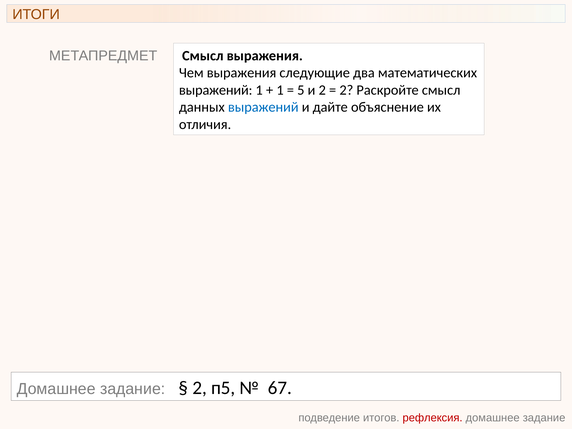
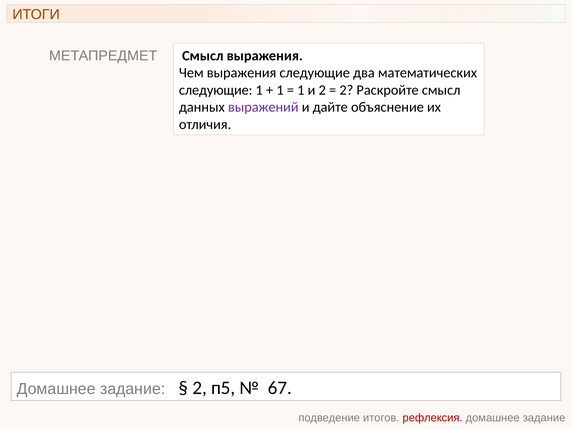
выражений at (216, 90): выражений -> следующие
5 at (301, 90): 5 -> 1
выражений at (263, 107) colour: blue -> purple
